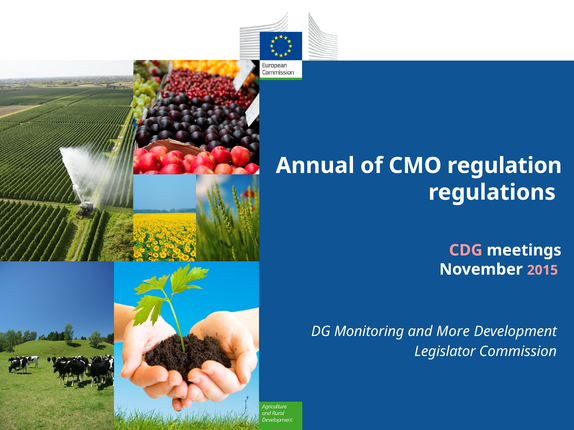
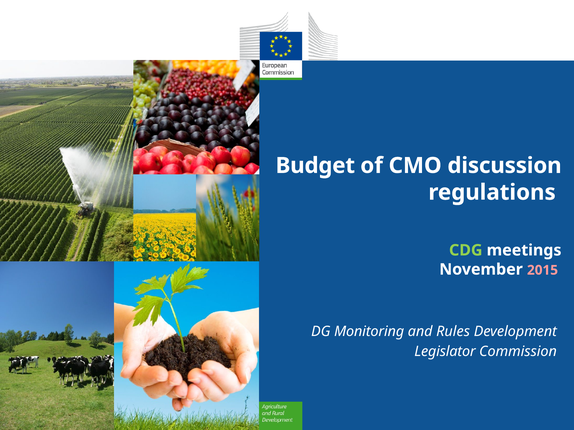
Annual: Annual -> Budget
regulation: regulation -> discussion
CDG colour: pink -> light green
More: More -> Rules
